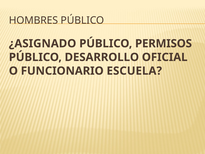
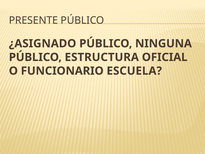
HOMBRES: HOMBRES -> PRESENTE
PERMISOS: PERMISOS -> NINGUNA
DESARROLLO: DESARROLLO -> ESTRUCTURA
